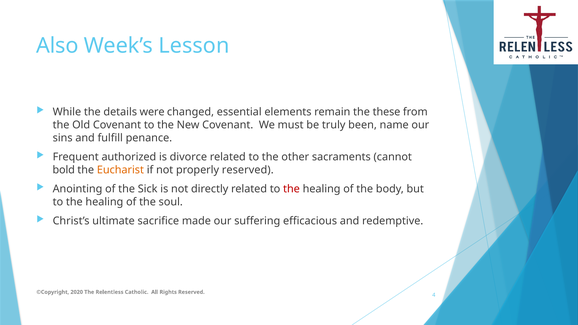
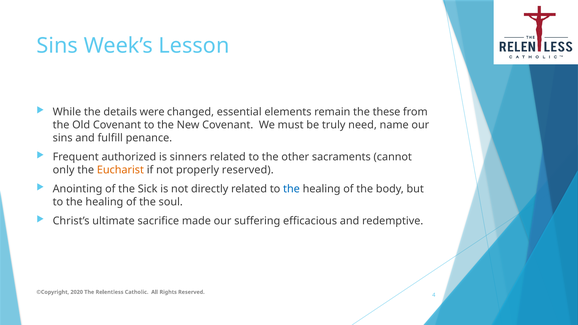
Also at (57, 46): Also -> Sins
been: been -> need
divorce: divorce -> sinners
bold: bold -> only
the at (291, 189) colour: red -> blue
